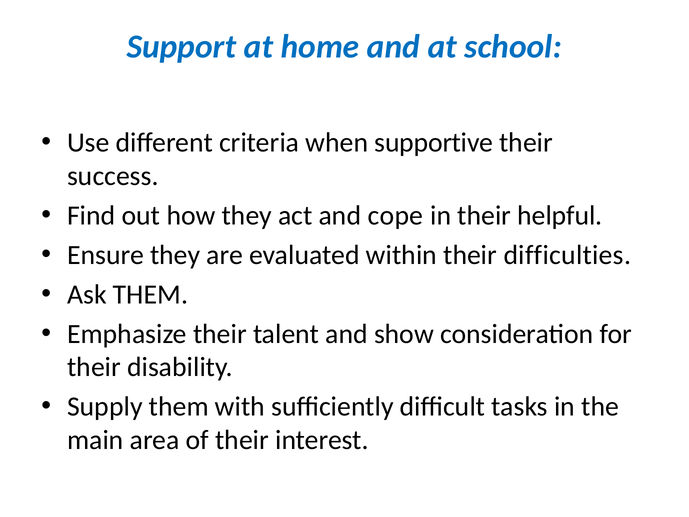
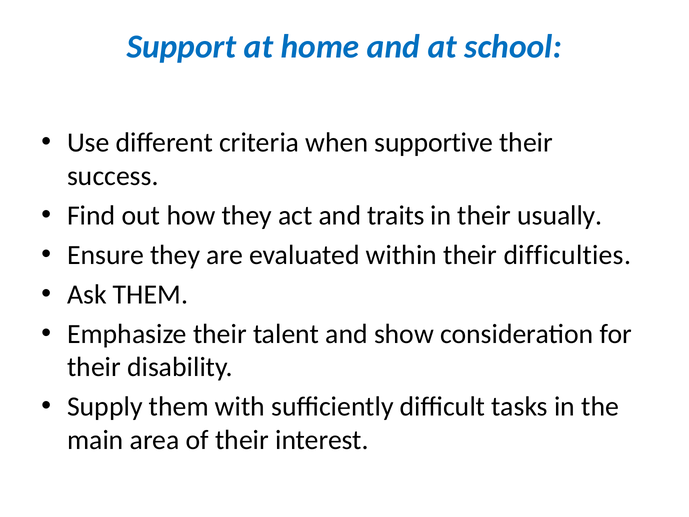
cope: cope -> traits
helpful: helpful -> usually
